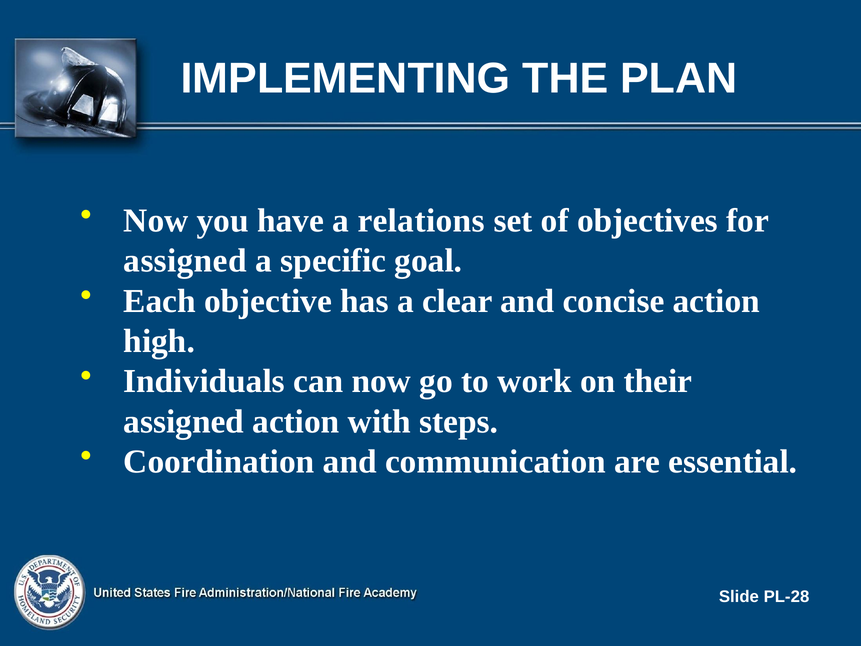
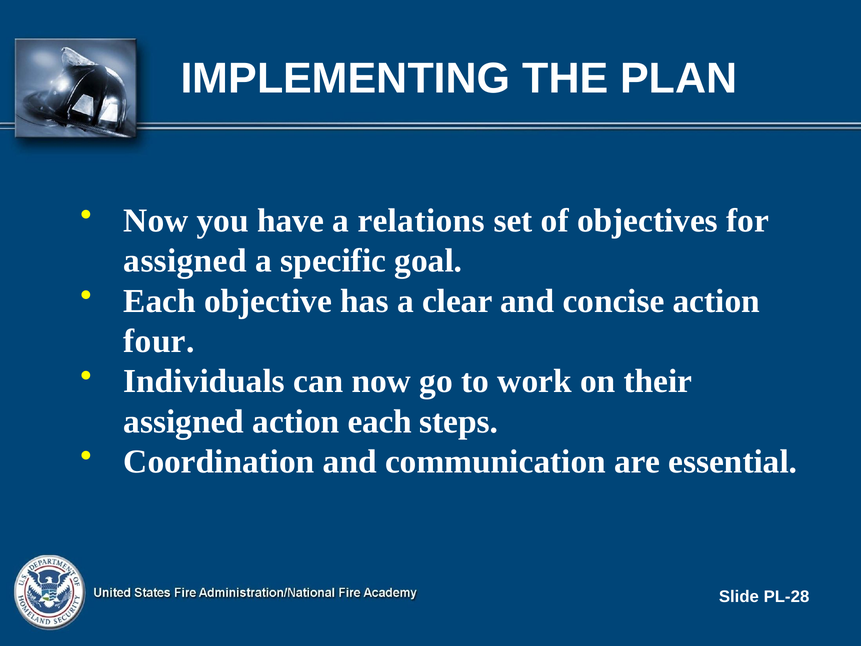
high: high -> four
action with: with -> each
